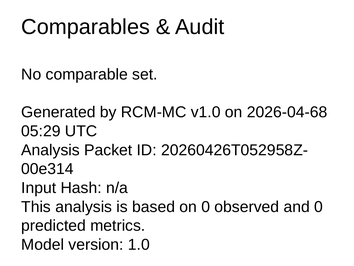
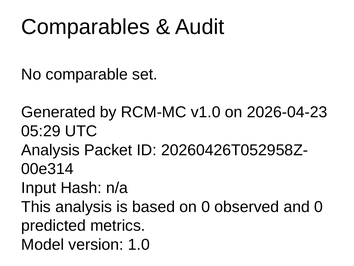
2026-04-68: 2026-04-68 -> 2026-04-23
